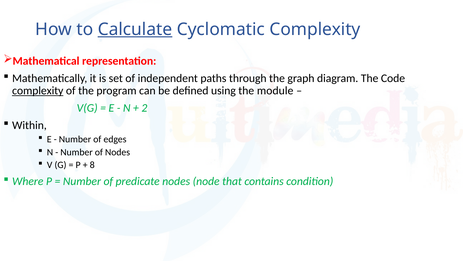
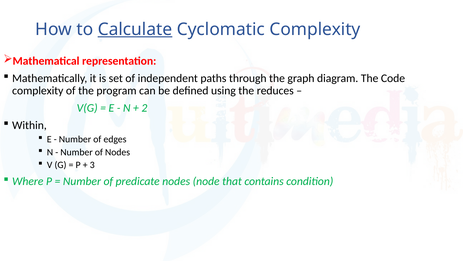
complexity at (38, 91) underline: present -> none
module: module -> reduces
8: 8 -> 3
